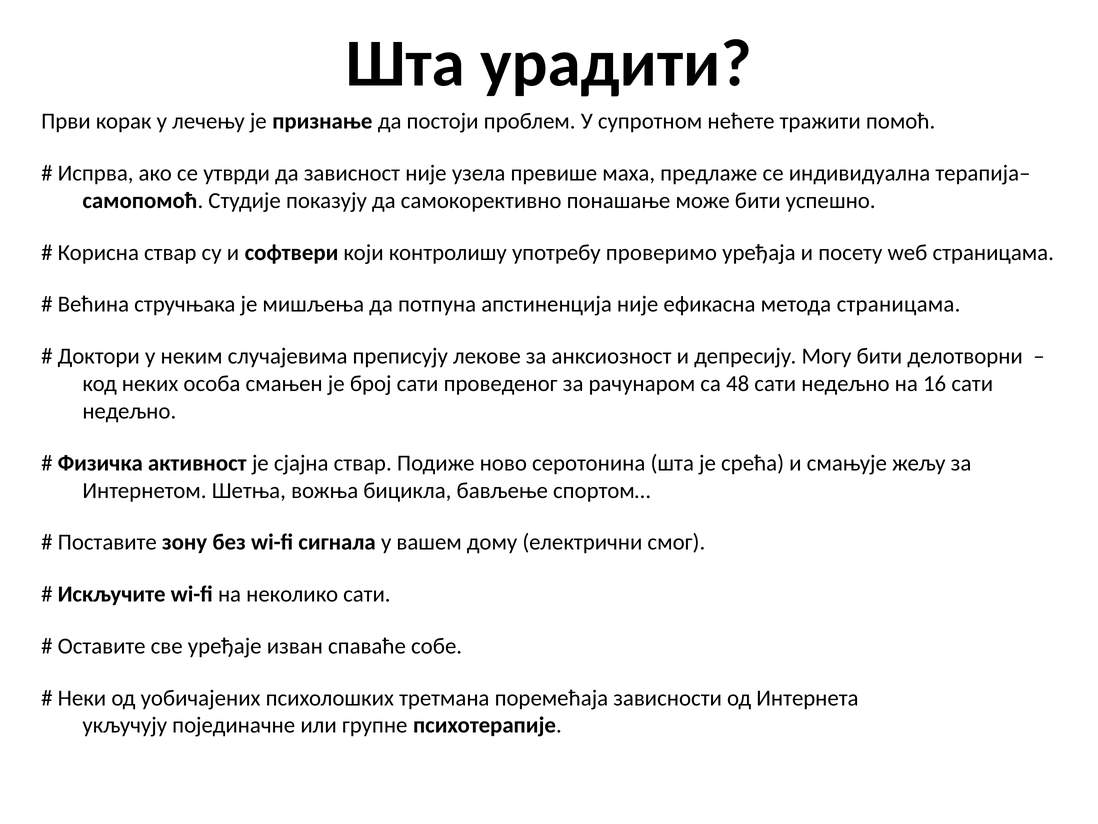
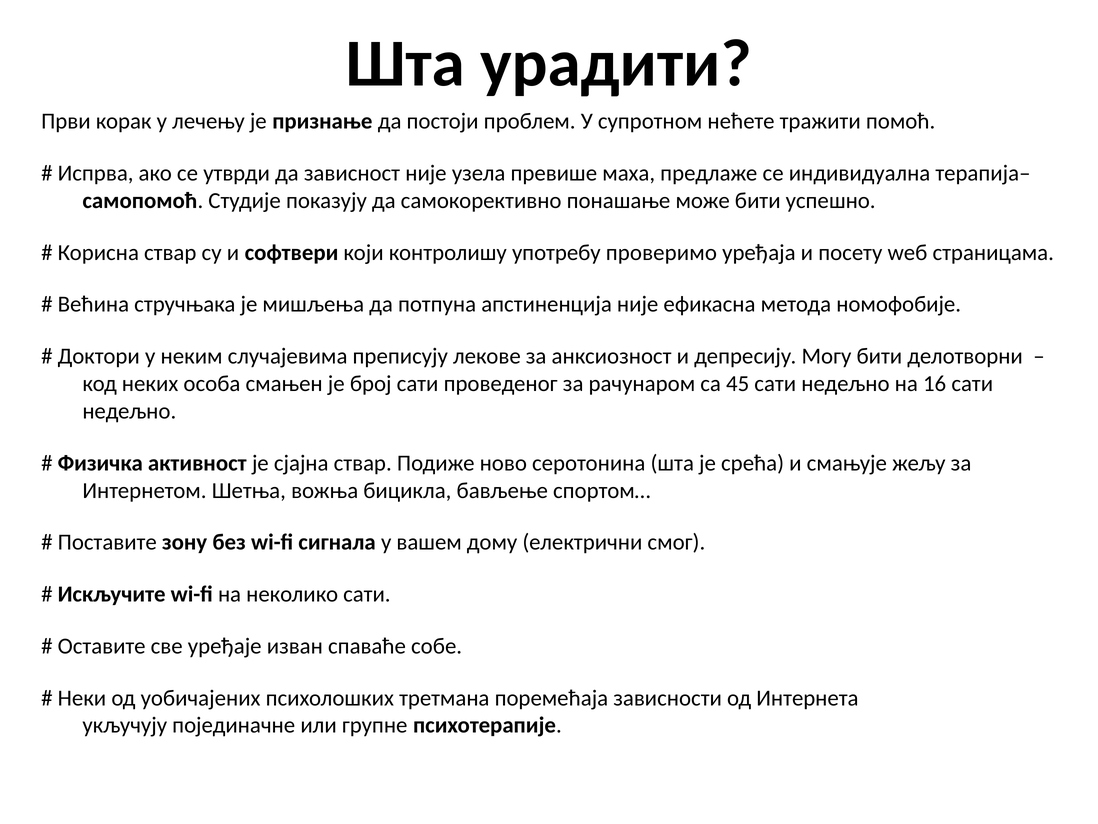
метода страницама: страницама -> номофобије
48: 48 -> 45
